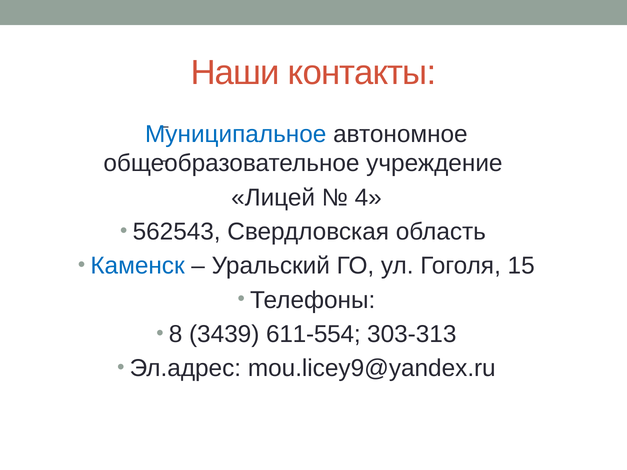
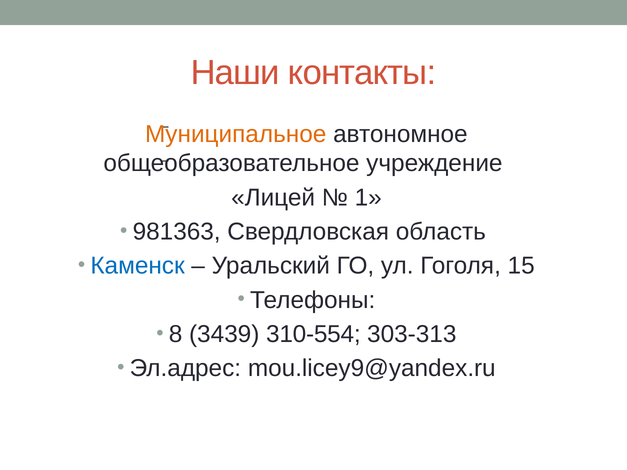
Муниципальное colour: blue -> orange
4: 4 -> 1
562543: 562543 -> 981363
611-554: 611-554 -> 310-554
